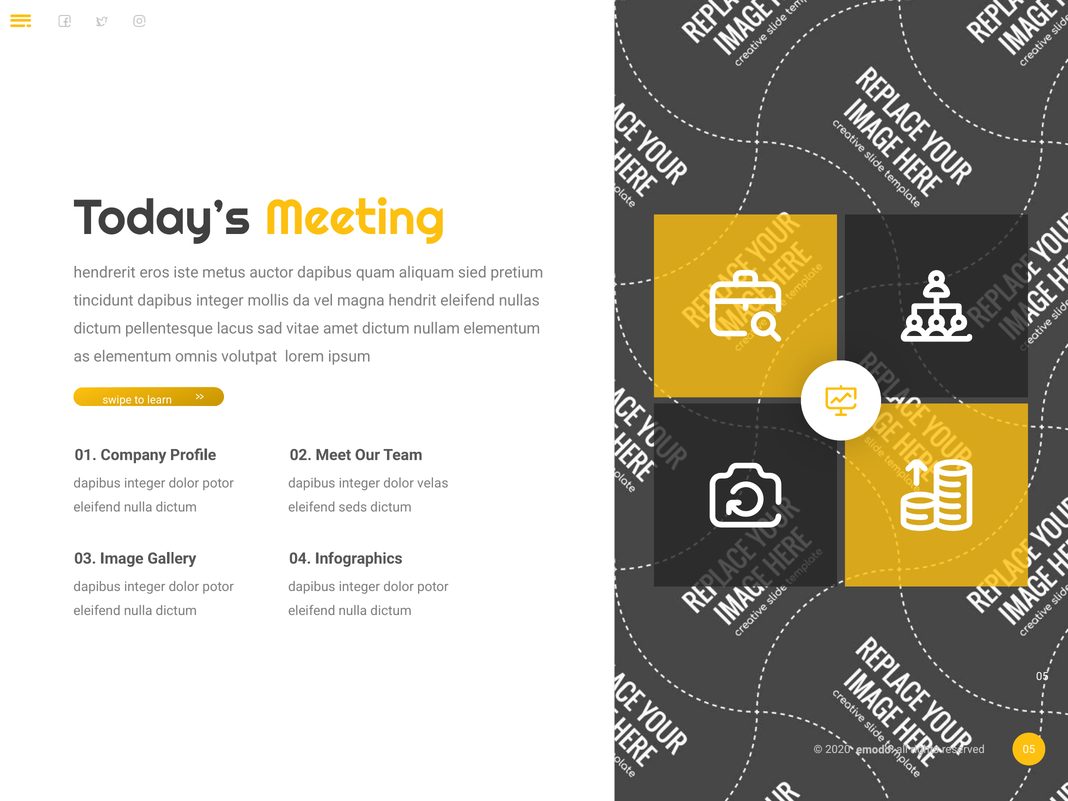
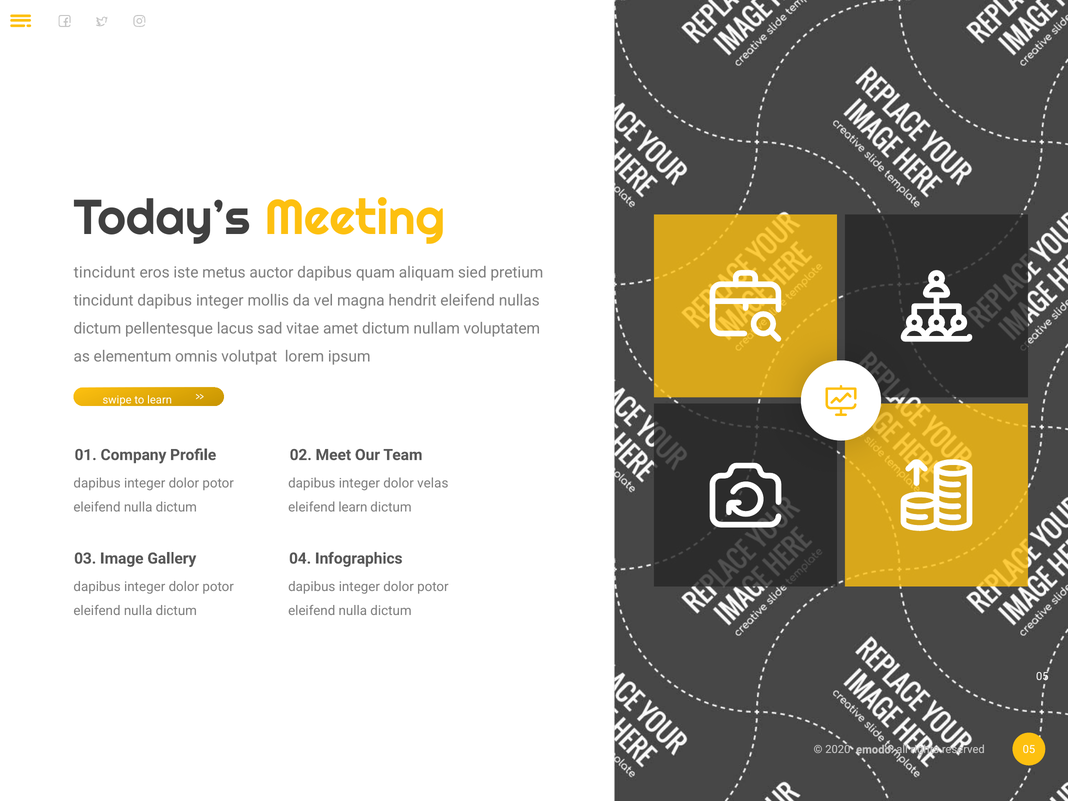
hendrerit at (105, 273): hendrerit -> tincidunt
nullam elementum: elementum -> voluptatem
eleifend seds: seds -> learn
